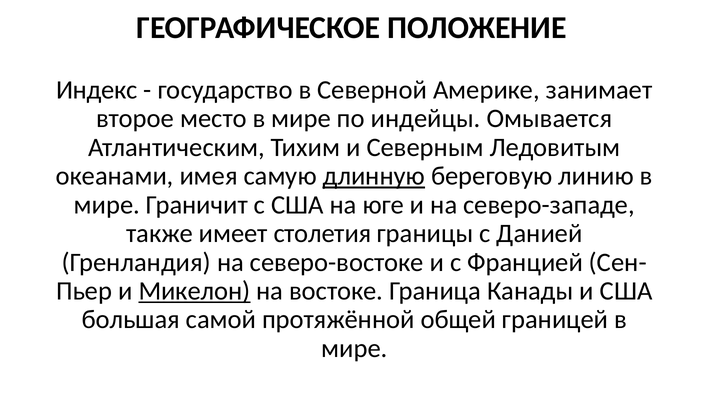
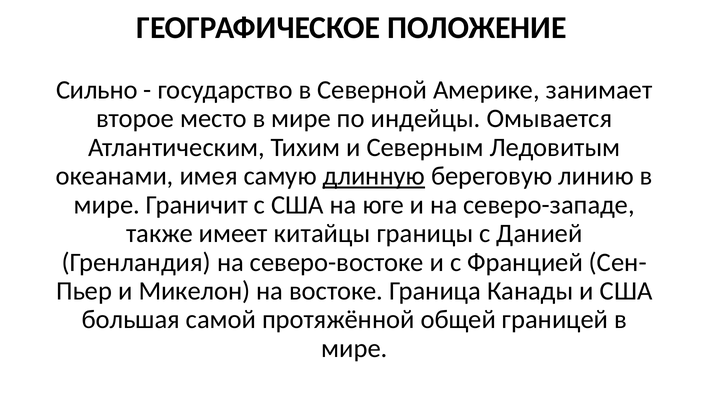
Индекс: Индекс -> Сильно
столетия: столетия -> китайцы
Микелон underline: present -> none
